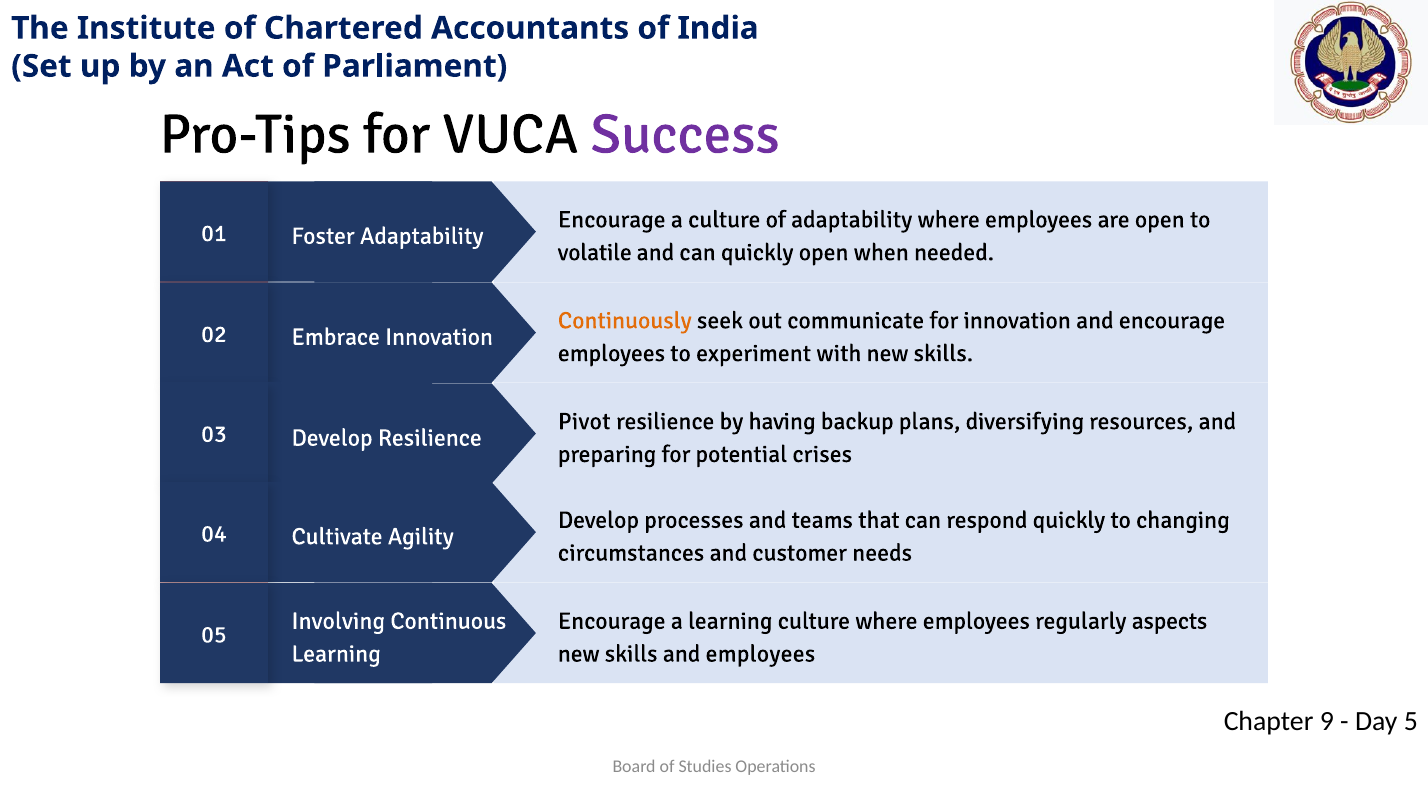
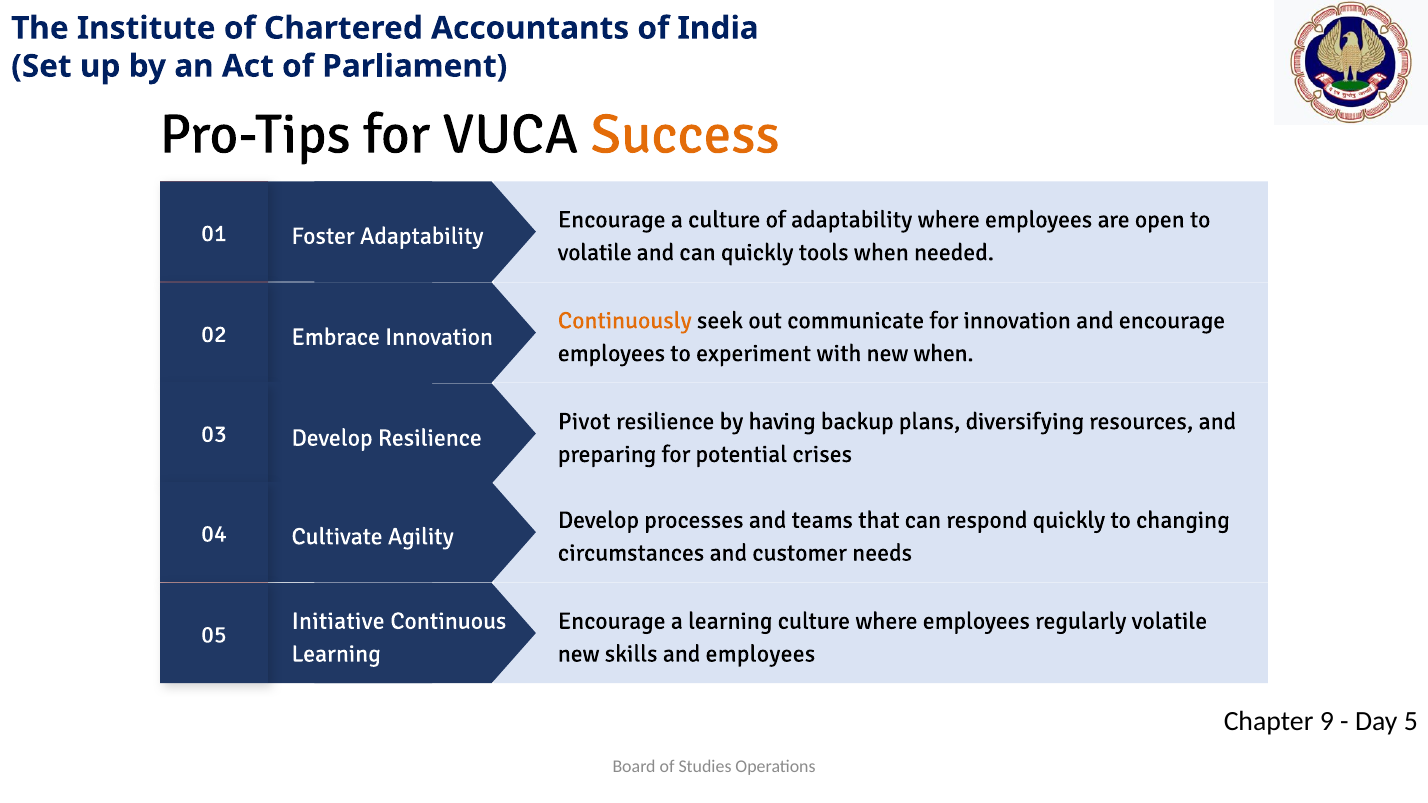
Success colour: purple -> orange
quickly open: open -> tools
with new skills: skills -> when
Involving: Involving -> Initiative
regularly aspects: aspects -> volatile
